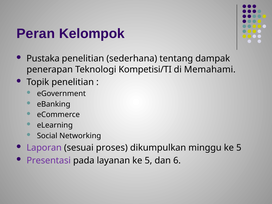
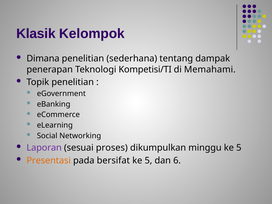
Peran: Peran -> Klasik
Pustaka: Pustaka -> Dimana
Presentasi colour: purple -> orange
layanan: layanan -> bersifat
